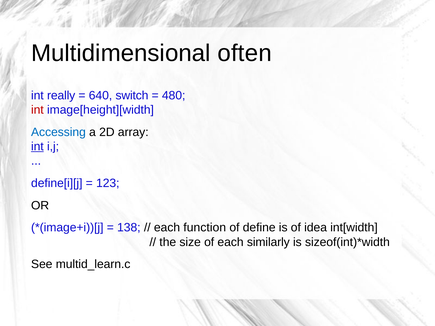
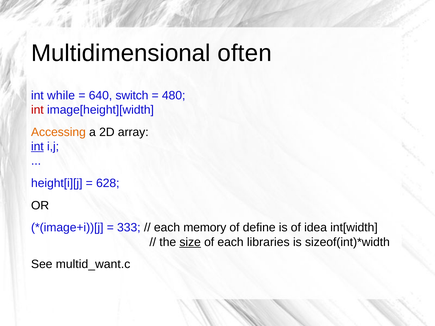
really: really -> while
Accessing colour: blue -> orange
define[i][j: define[i][j -> height[i][j
123: 123 -> 628
138: 138 -> 333
function: function -> memory
size underline: none -> present
similarly: similarly -> libraries
multid_learn.c: multid_learn.c -> multid_want.c
